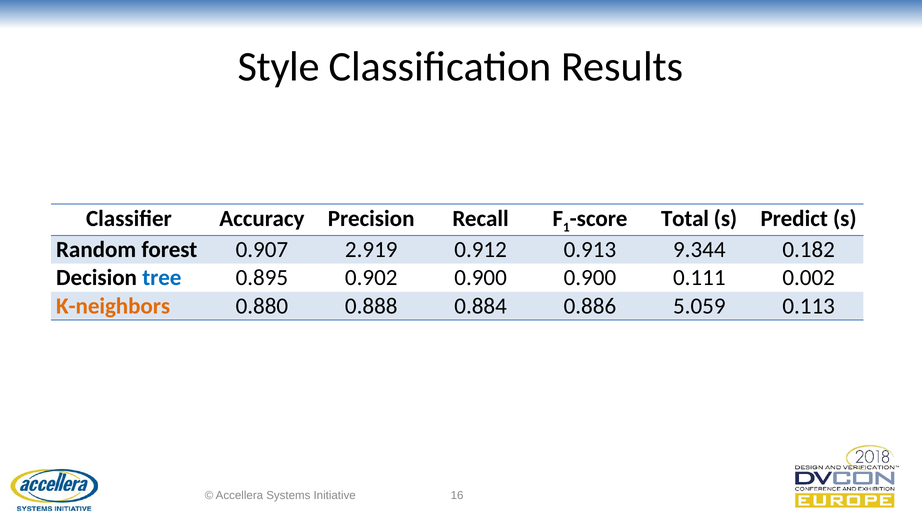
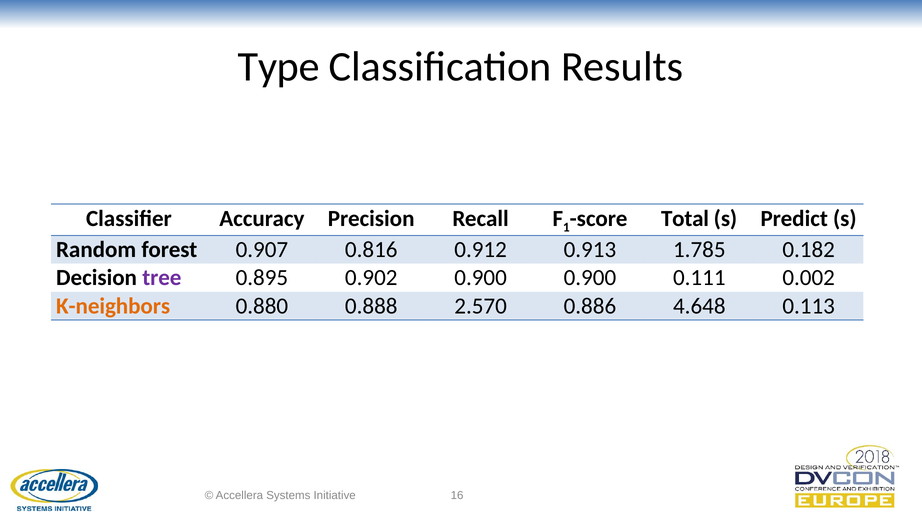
Style: Style -> Type
2.919: 2.919 -> 0.816
9.344: 9.344 -> 1.785
tree colour: blue -> purple
0.884: 0.884 -> 2.570
5.059: 5.059 -> 4.648
